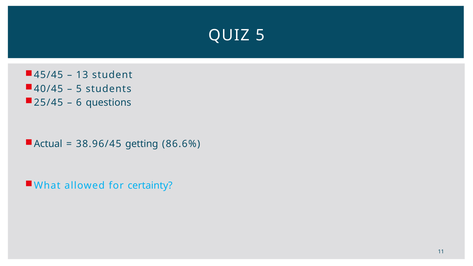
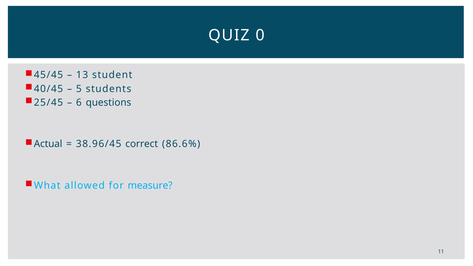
QUIZ 5: 5 -> 0
getting: getting -> correct
certainty: certainty -> measure
